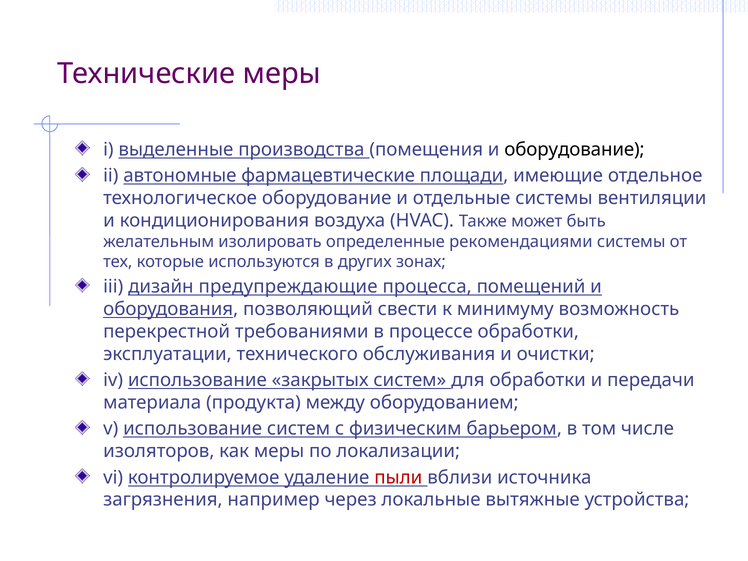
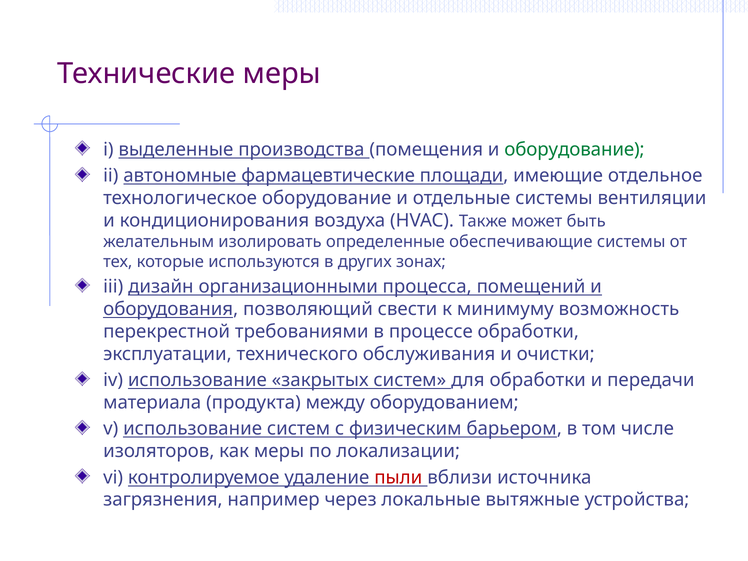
оборудование at (574, 149) colour: black -> green
рекомендациями: рекомендациями -> обеспечивающие
предупреждающие: предупреждающие -> организационными
